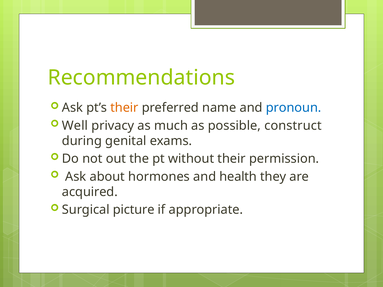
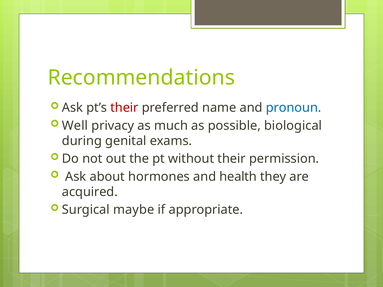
their at (124, 108) colour: orange -> red
construct: construct -> biological
picture: picture -> maybe
